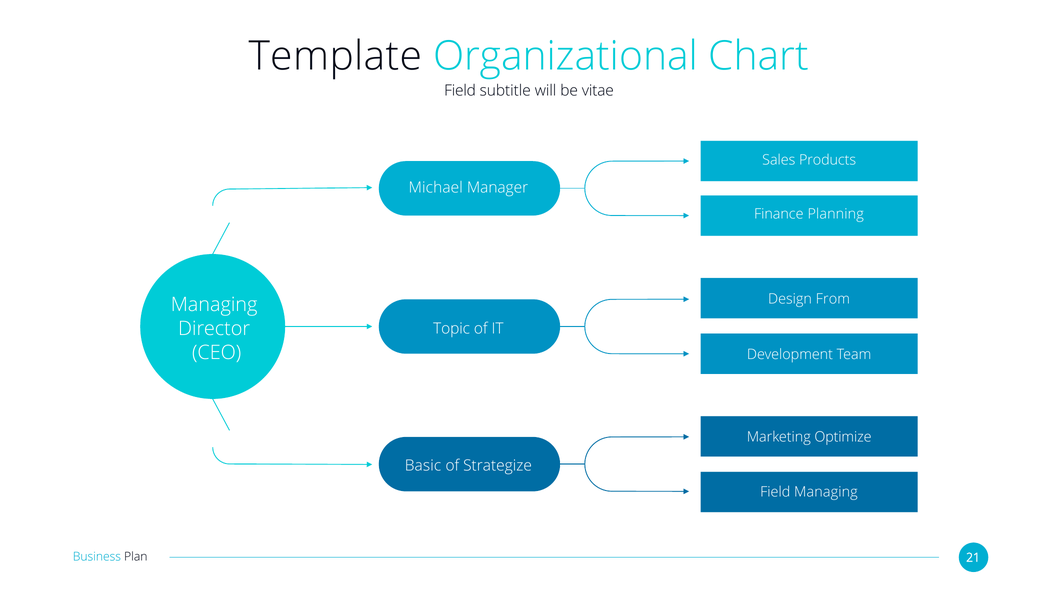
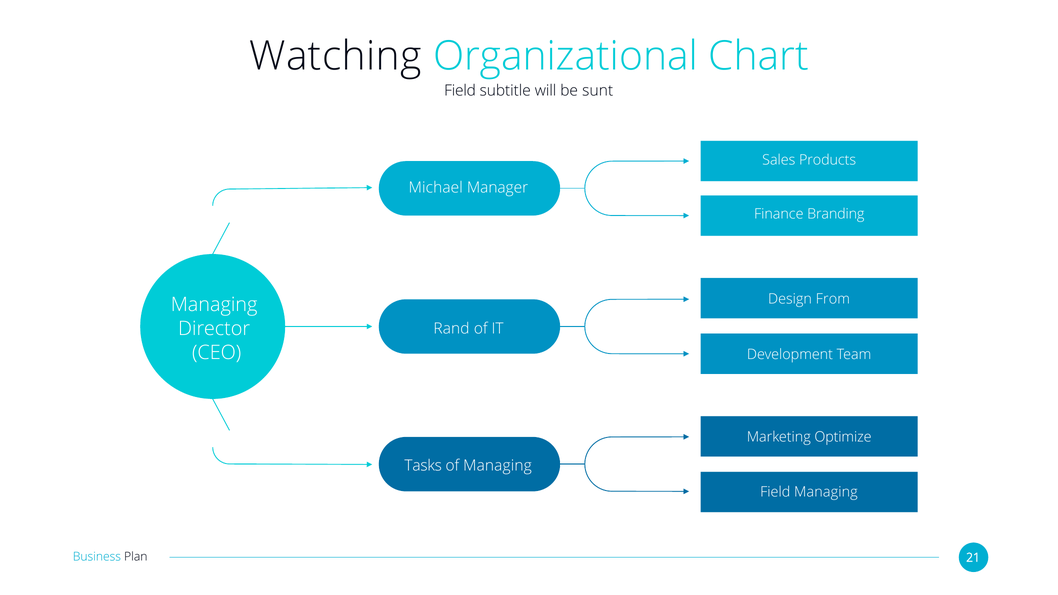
Template: Template -> Watching
vitae: vitae -> sunt
Planning: Planning -> Branding
Topic: Topic -> Rand
Basic: Basic -> Tasks
of Strategize: Strategize -> Managing
